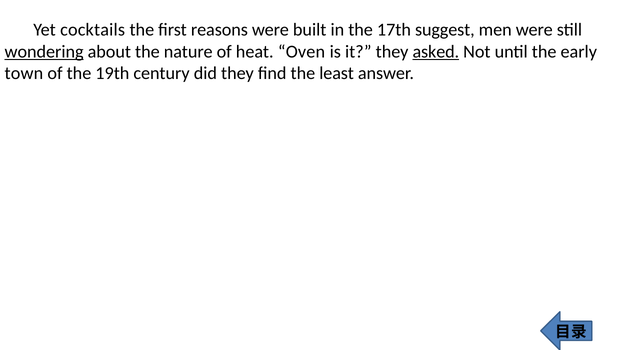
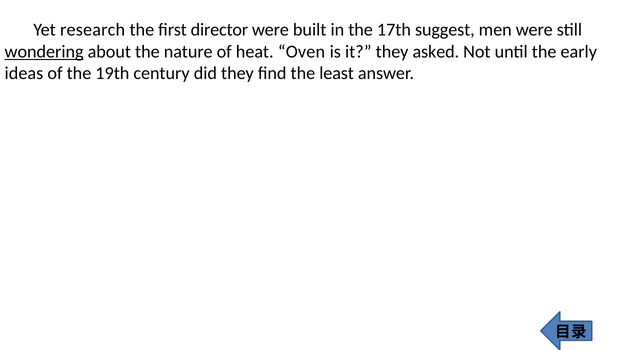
cocktails: cocktails -> research
reasons: reasons -> director
asked underline: present -> none
town: town -> ideas
